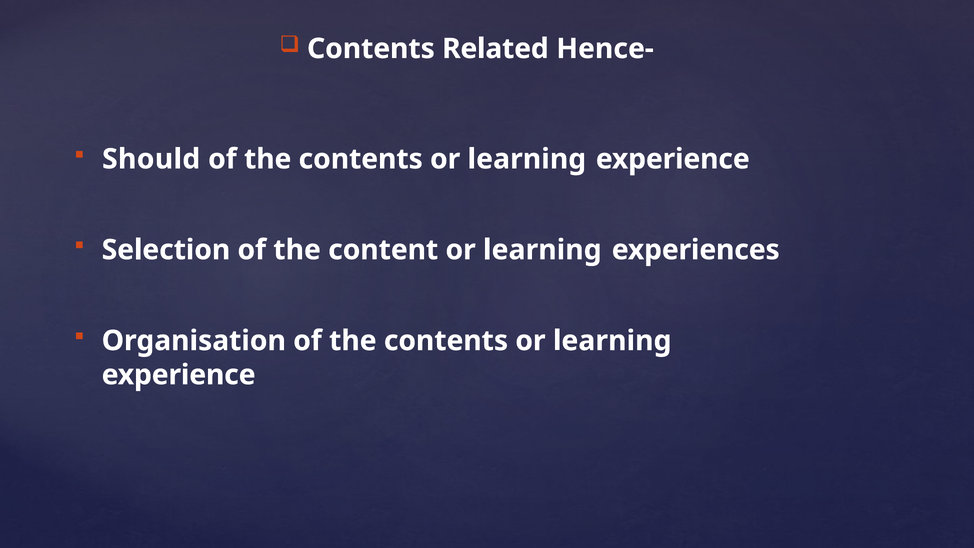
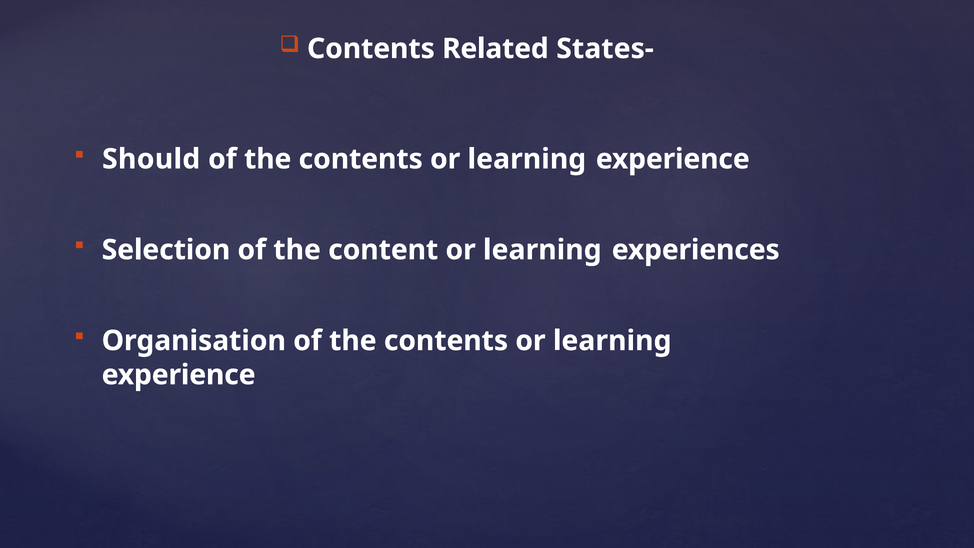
Hence-: Hence- -> States-
